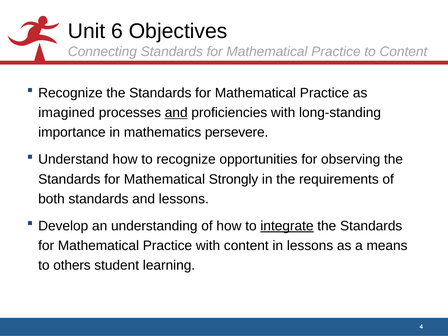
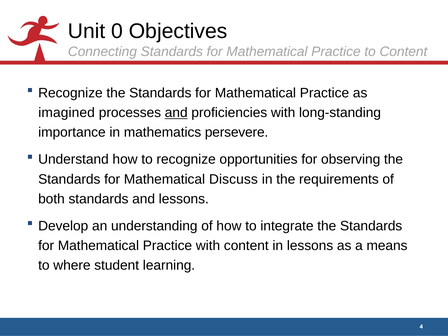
6: 6 -> 0
Strongly: Strongly -> Discuss
integrate underline: present -> none
others: others -> where
